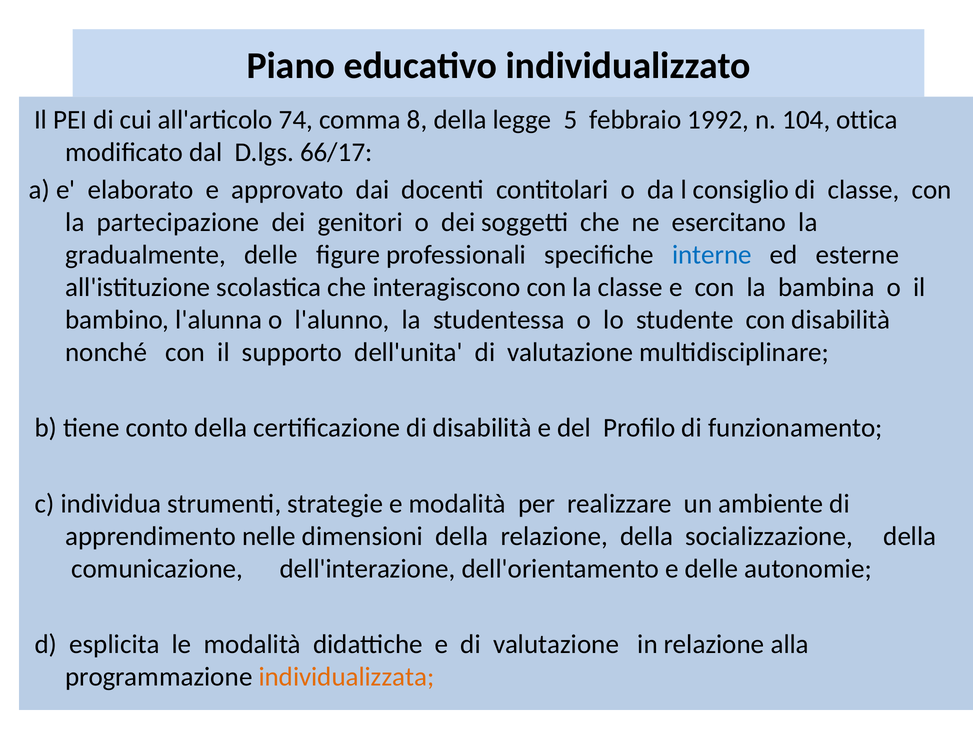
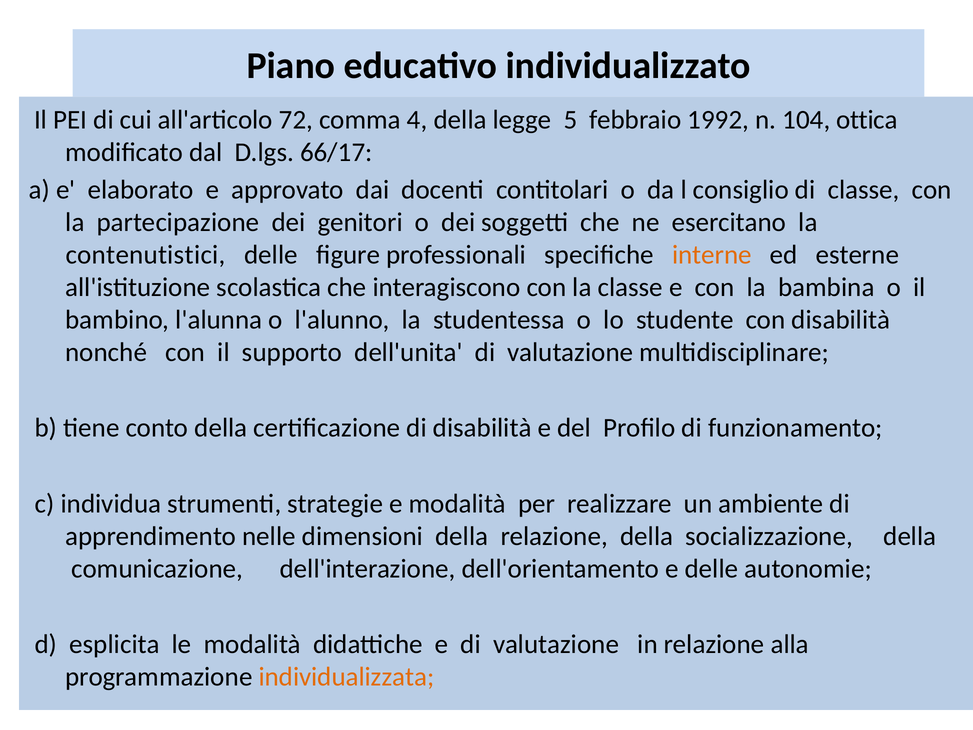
74: 74 -> 72
8: 8 -> 4
gradualmente: gradualmente -> contenutistici
interne colour: blue -> orange
